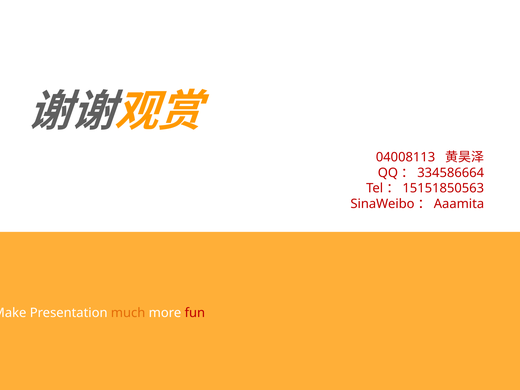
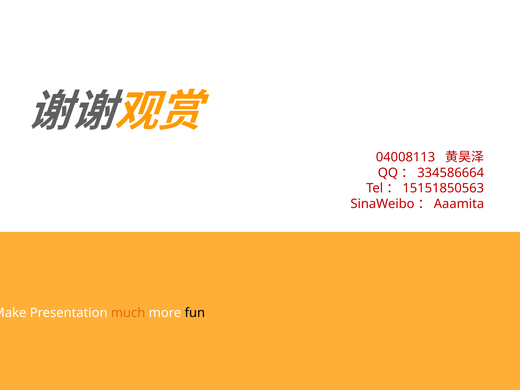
fun colour: red -> black
